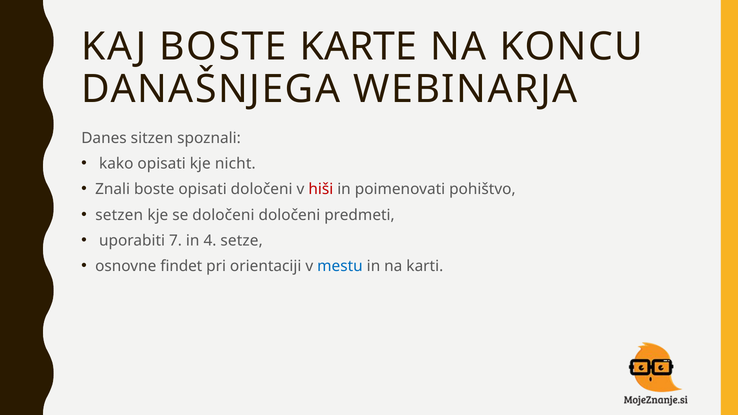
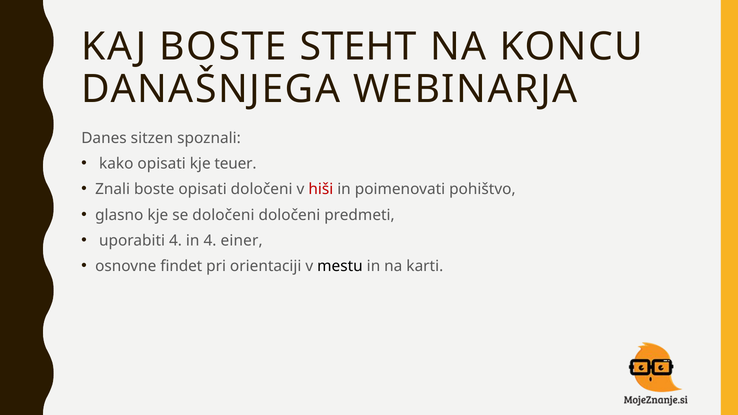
KARTE: KARTE -> STEHT
nicht: nicht -> teuer
setzen: setzen -> glasno
uporabiti 7: 7 -> 4
setze: setze -> einer
mestu colour: blue -> black
